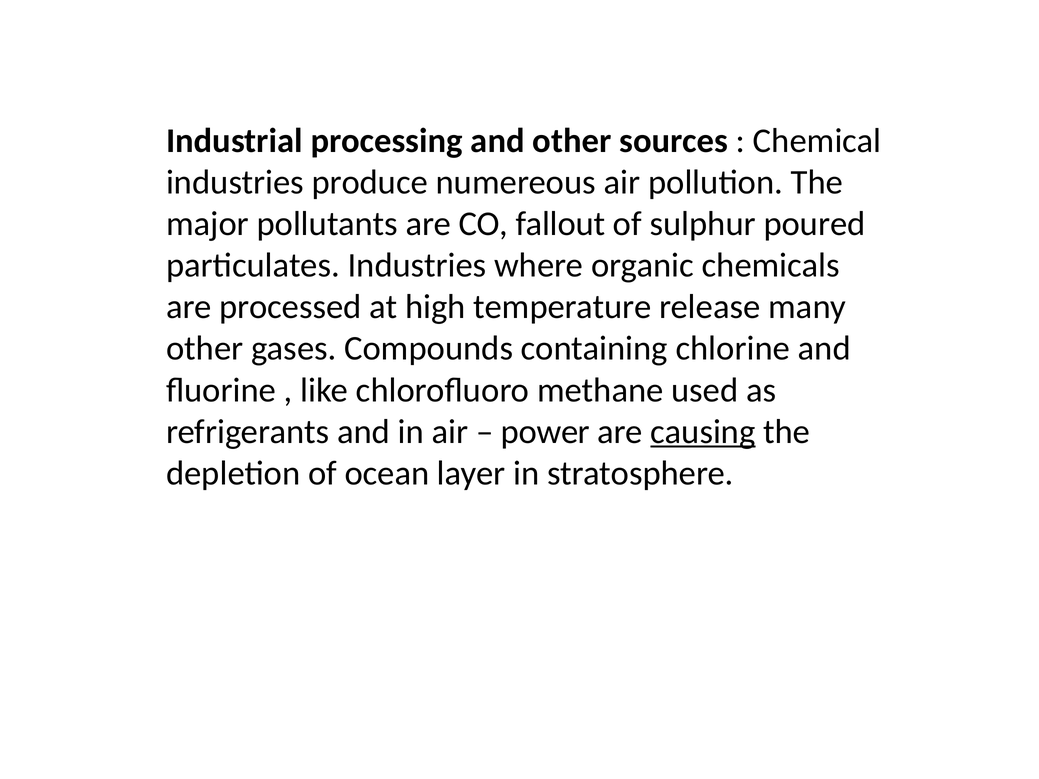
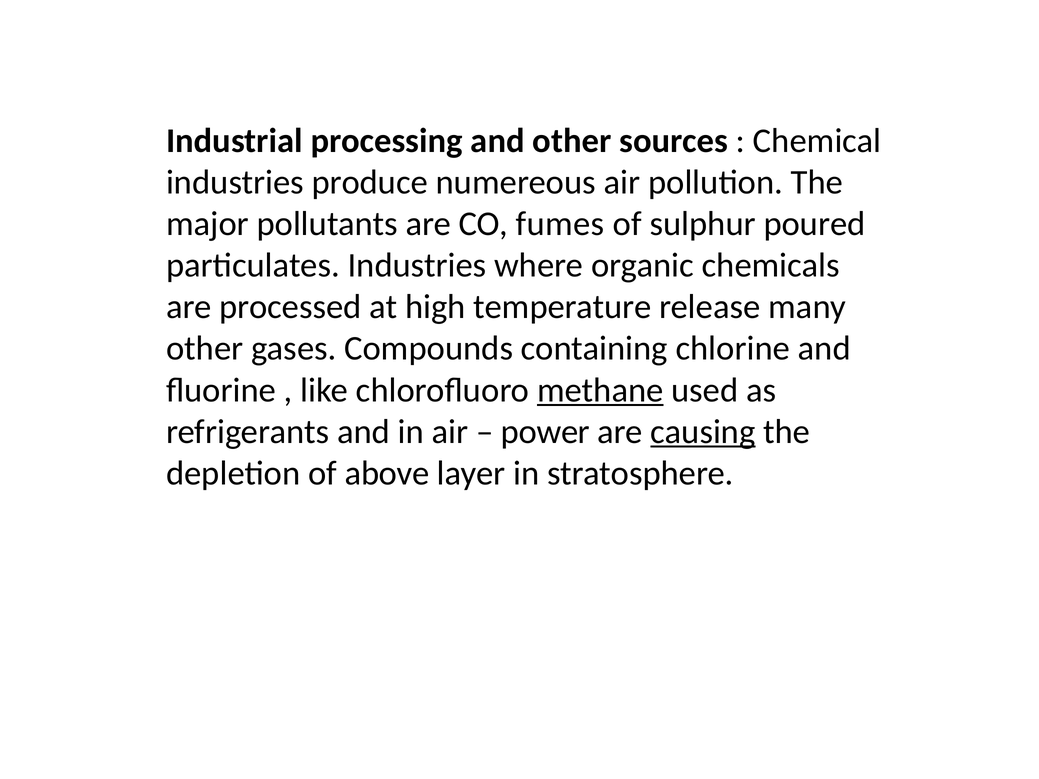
fallout: fallout -> fumes
methane underline: none -> present
ocean: ocean -> above
